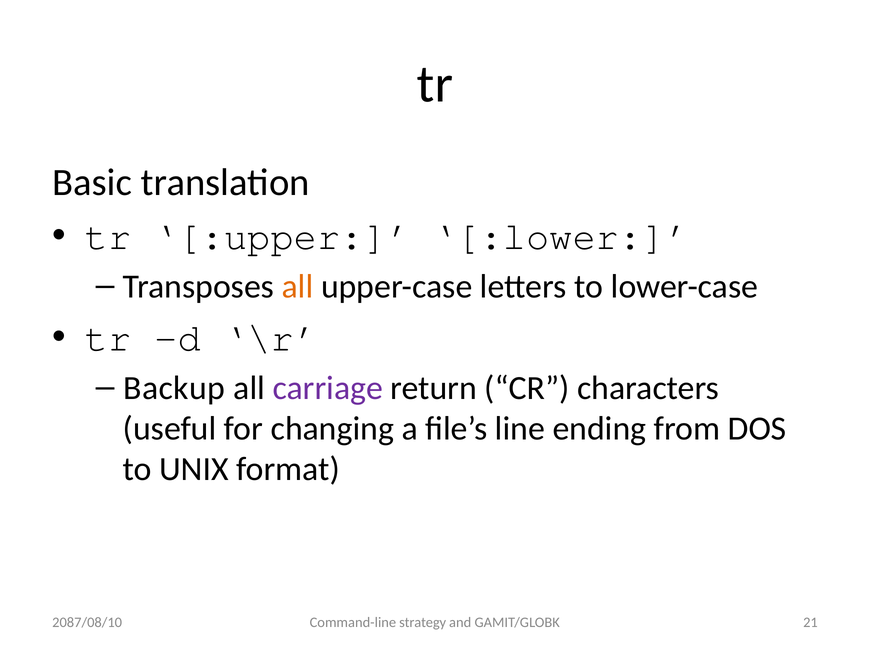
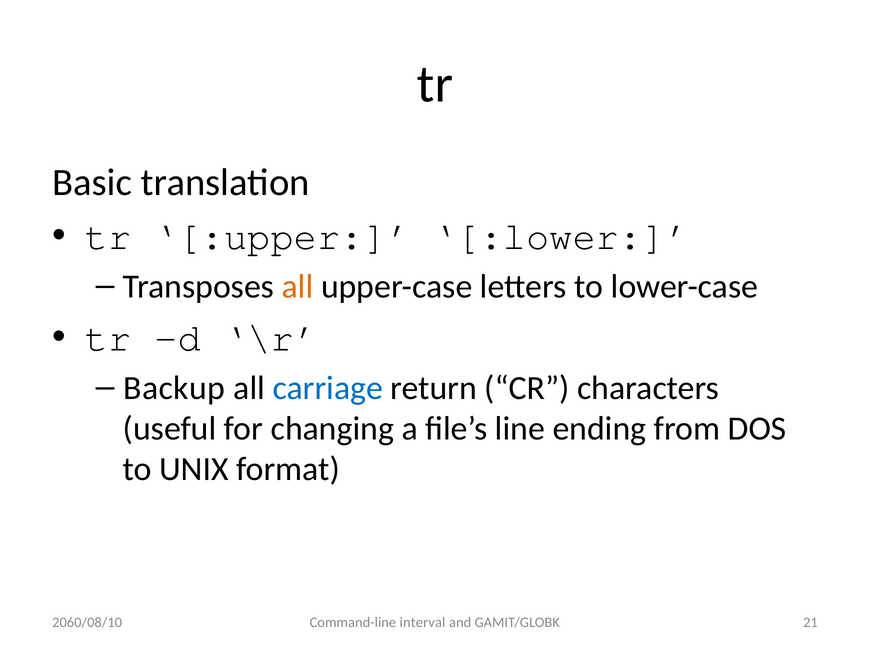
carriage colour: purple -> blue
strategy: strategy -> interval
2087/08/10: 2087/08/10 -> 2060/08/10
